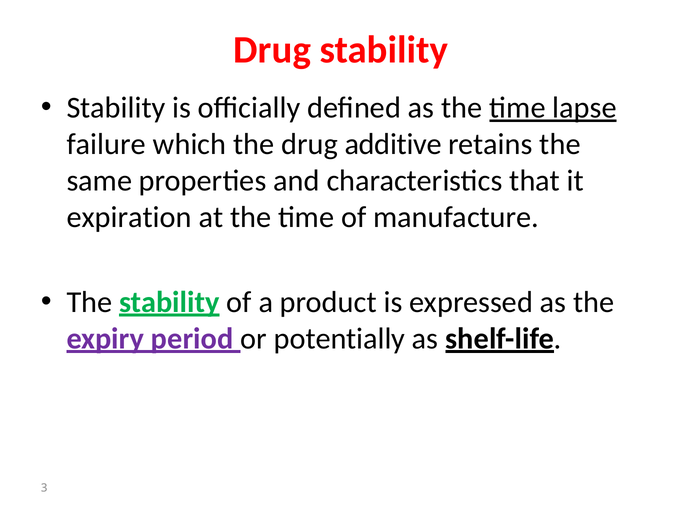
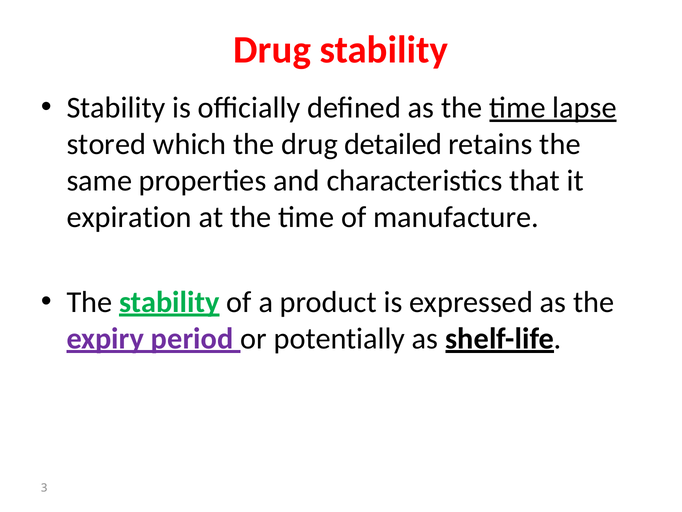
failure: failure -> stored
additive: additive -> detailed
